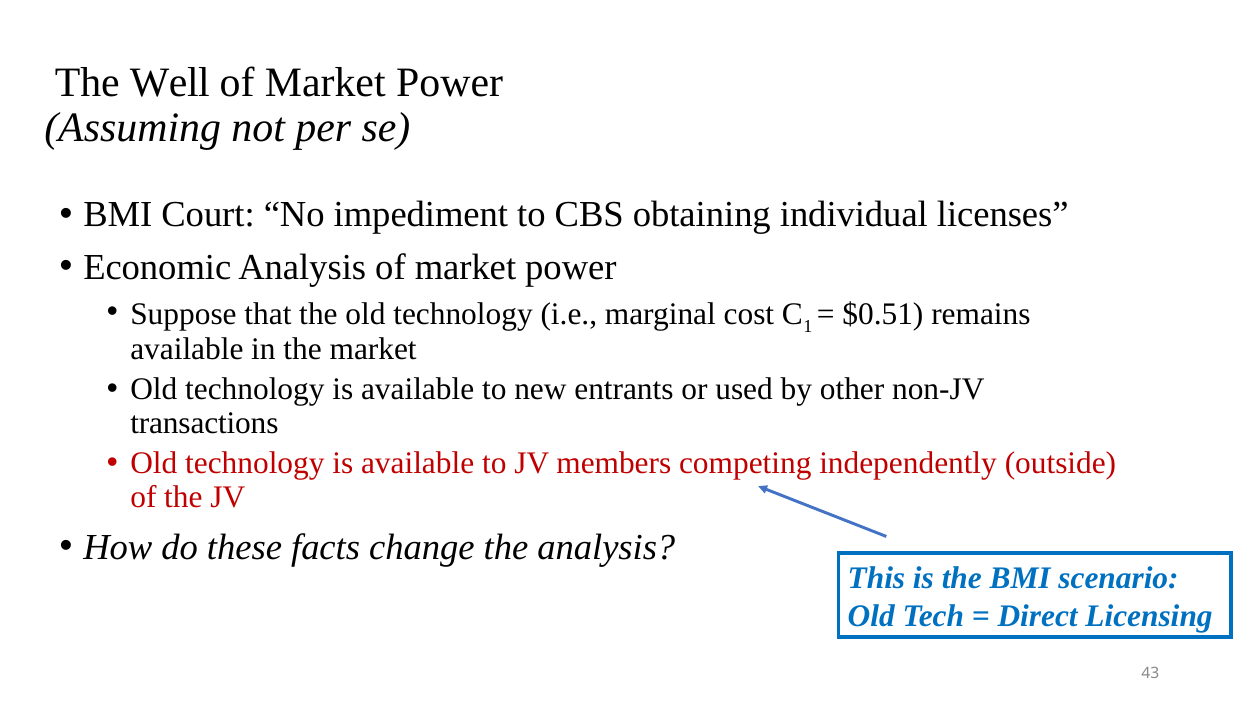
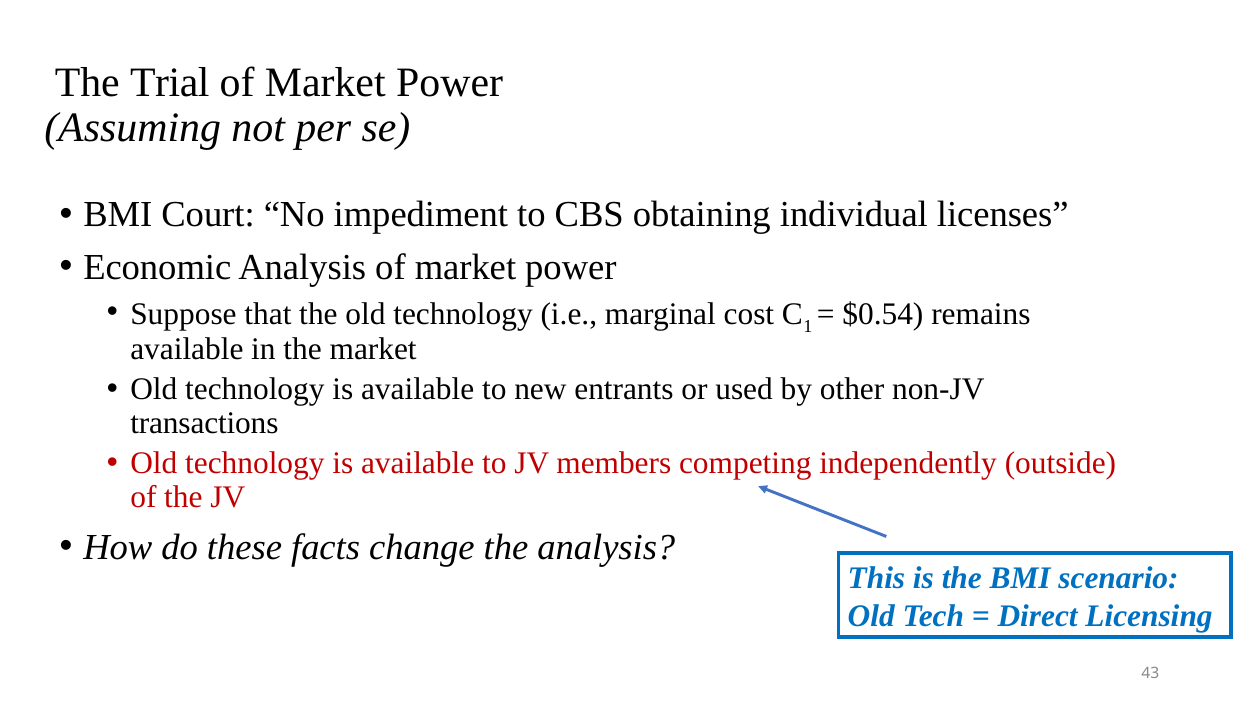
Well: Well -> Trial
$0.51: $0.51 -> $0.54
